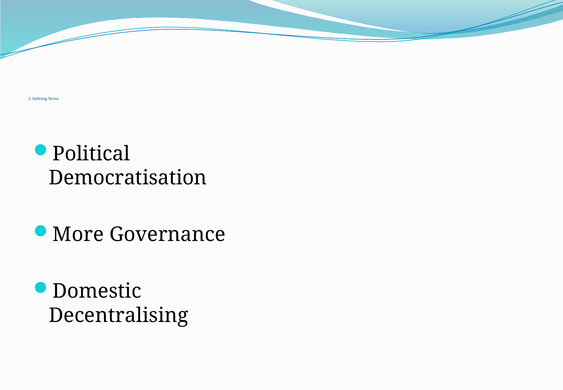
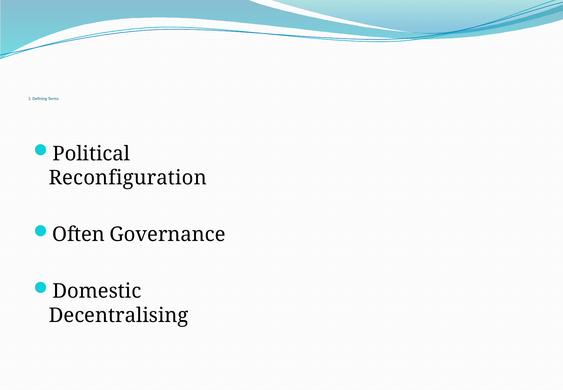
Democratisation: Democratisation -> Reconfiguration
More: More -> Often
